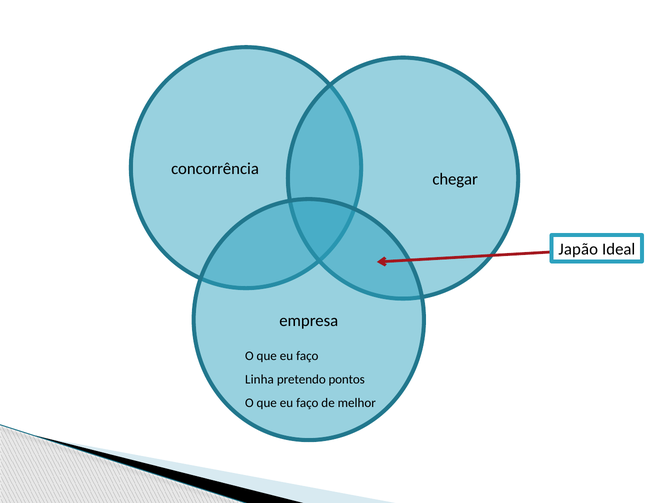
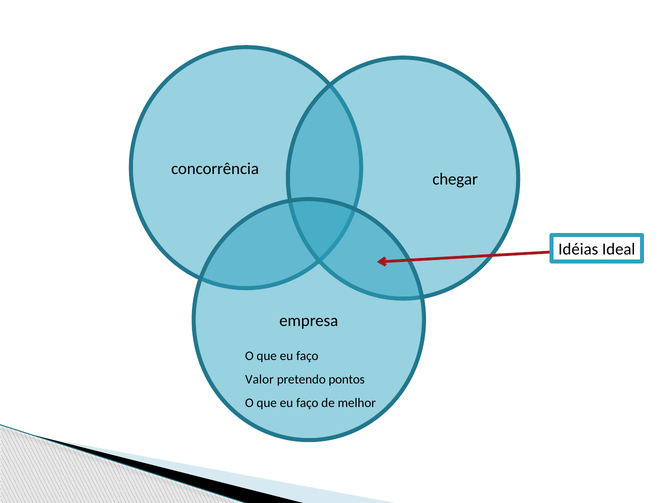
Japão: Japão -> Idéias
Linha: Linha -> Valor
